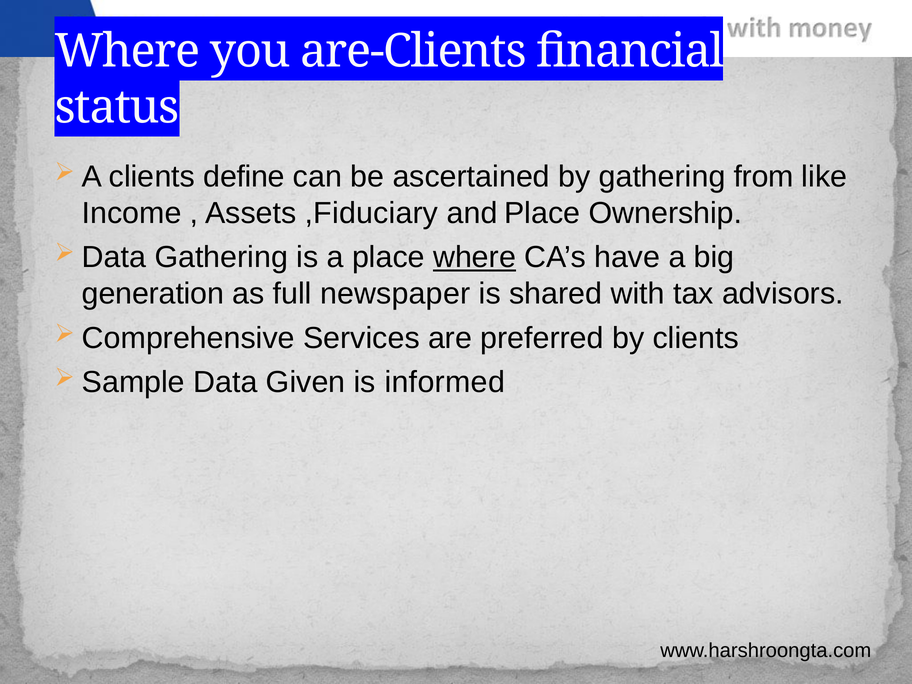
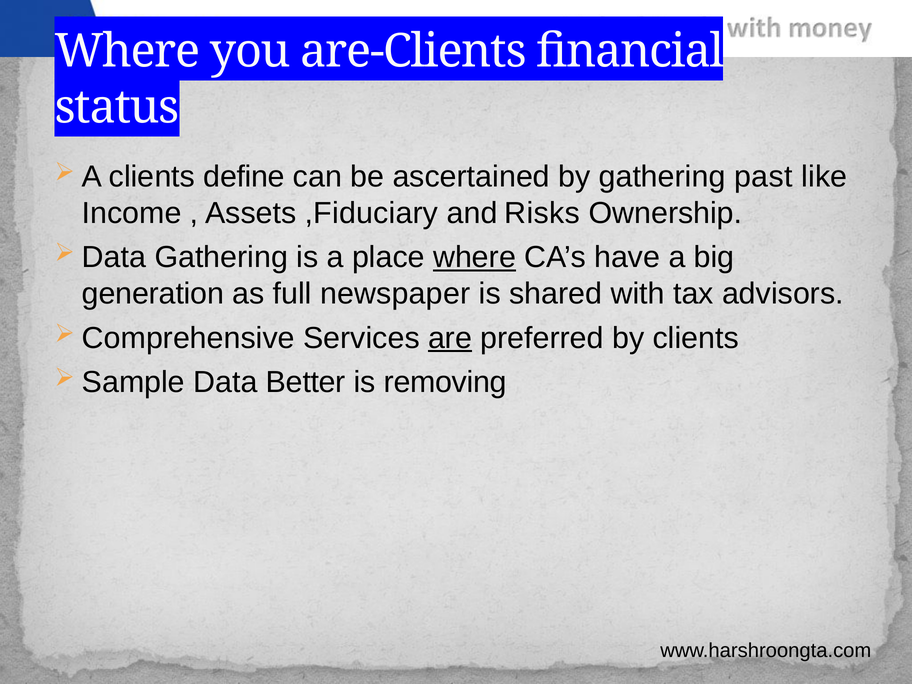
from: from -> past
and Place: Place -> Risks
are underline: none -> present
Given: Given -> Better
informed: informed -> removing
